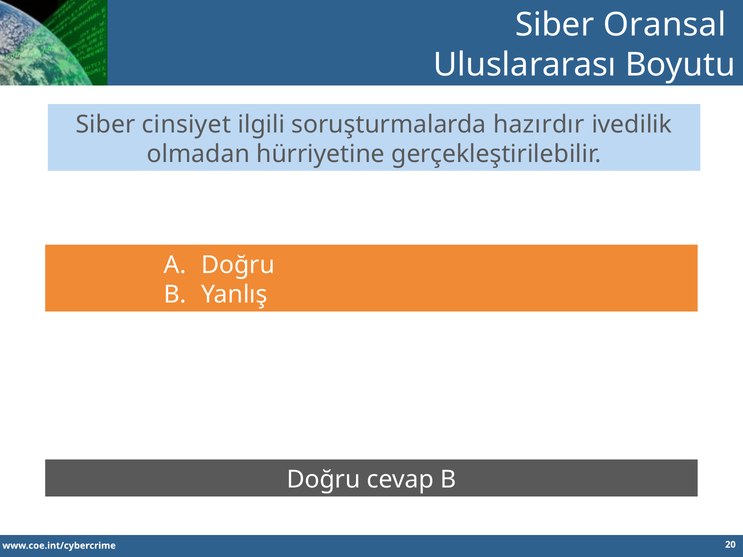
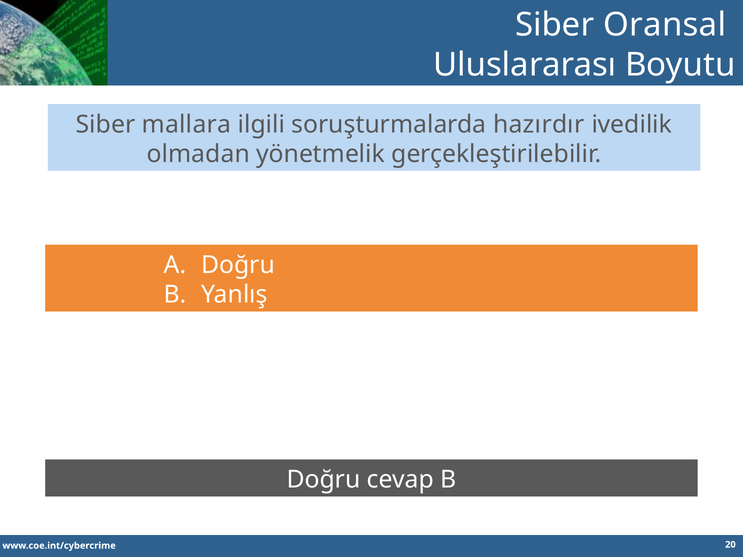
cinsiyet: cinsiyet -> mallara
hürriyetine: hürriyetine -> yönetmelik
